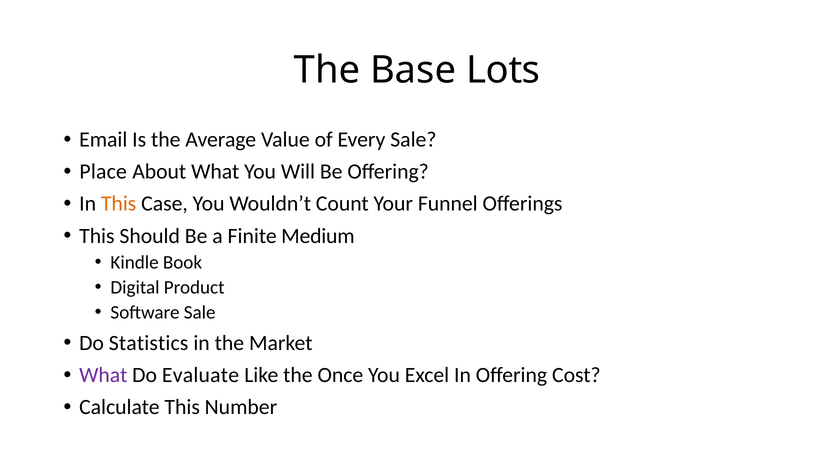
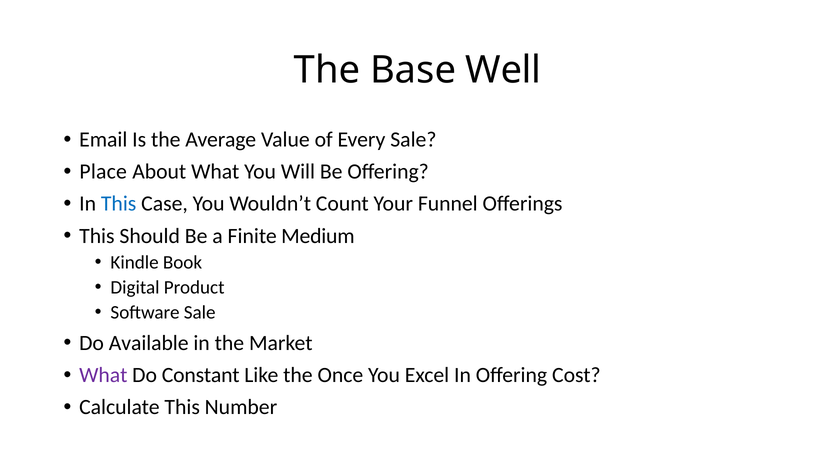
Lots: Lots -> Well
This at (119, 204) colour: orange -> blue
Statistics: Statistics -> Available
Evaluate: Evaluate -> Constant
